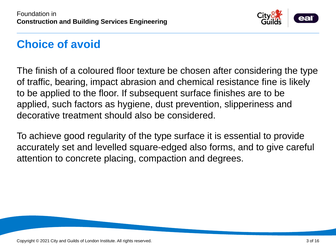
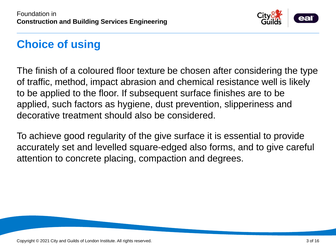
avoid: avoid -> using
bearing: bearing -> method
fine: fine -> well
of the type: type -> give
